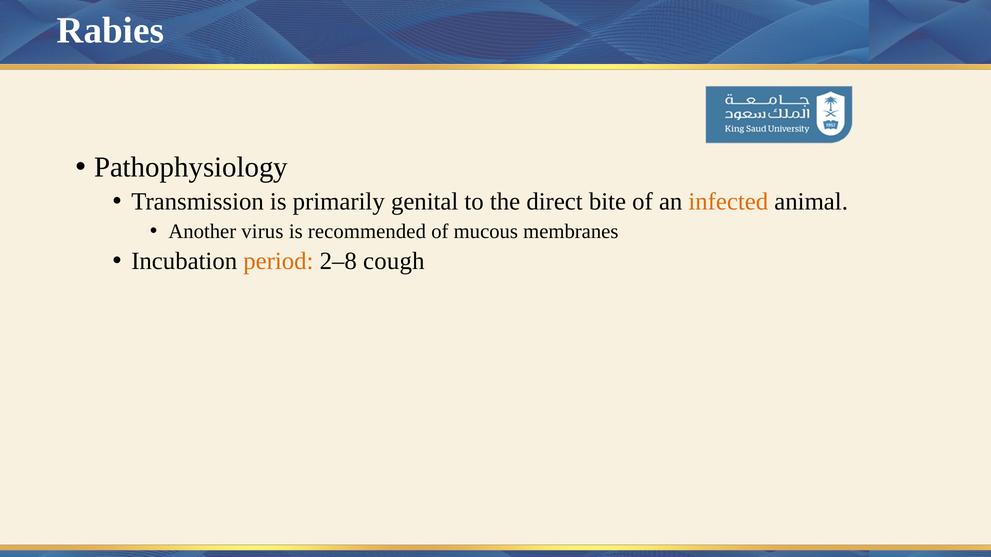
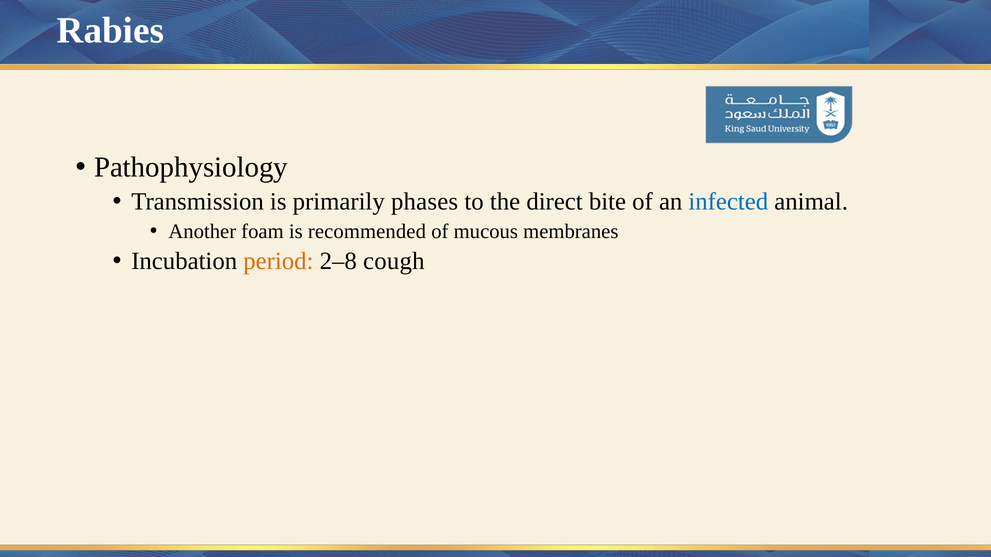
genital: genital -> phases
infected colour: orange -> blue
virus: virus -> foam
